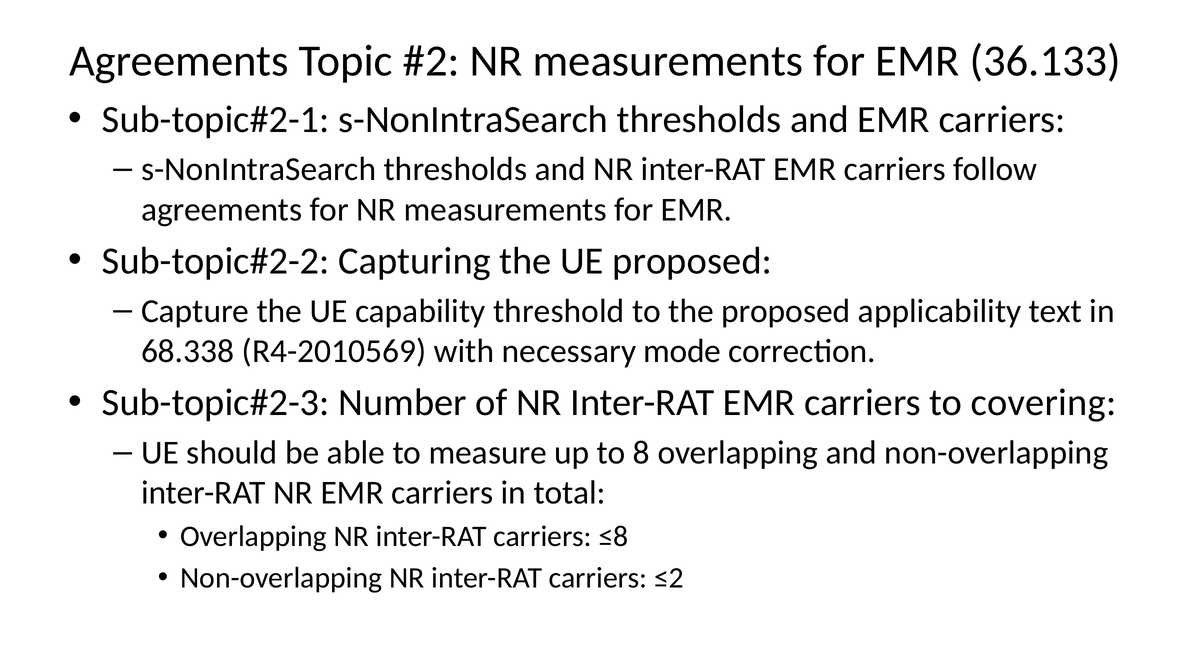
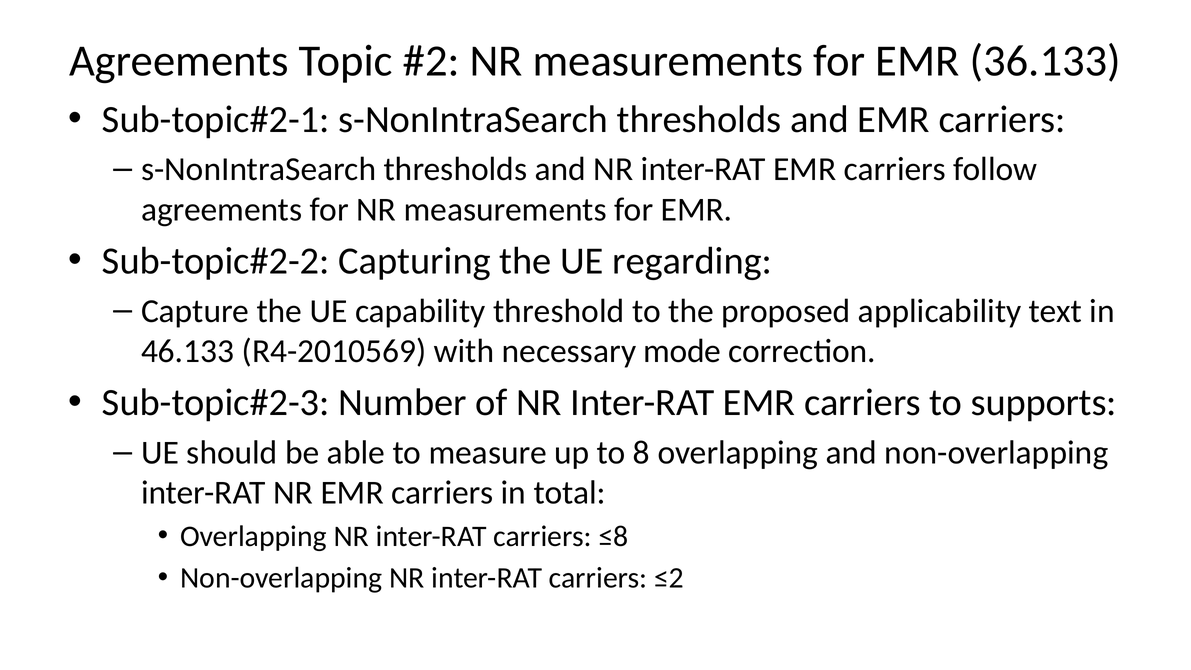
UE proposed: proposed -> regarding
68.338: 68.338 -> 46.133
covering: covering -> supports
